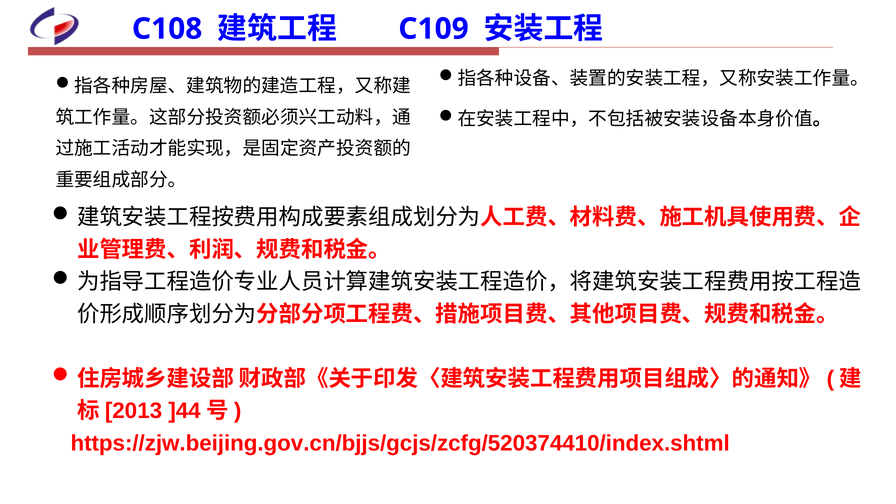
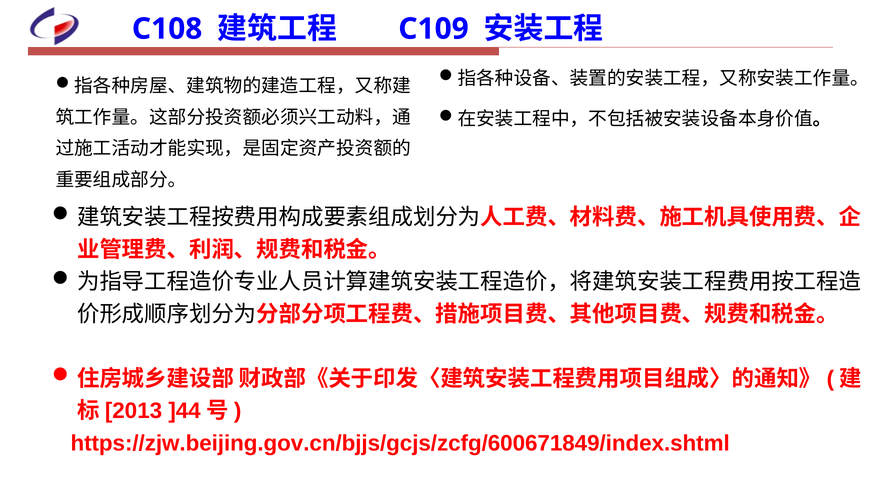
https://zjw.beijing.gov.cn/bjjs/gcjs/zcfg/520374410/index.shtml: https://zjw.beijing.gov.cn/bjjs/gcjs/zcfg/520374410/index.shtml -> https://zjw.beijing.gov.cn/bjjs/gcjs/zcfg/600671849/index.shtml
